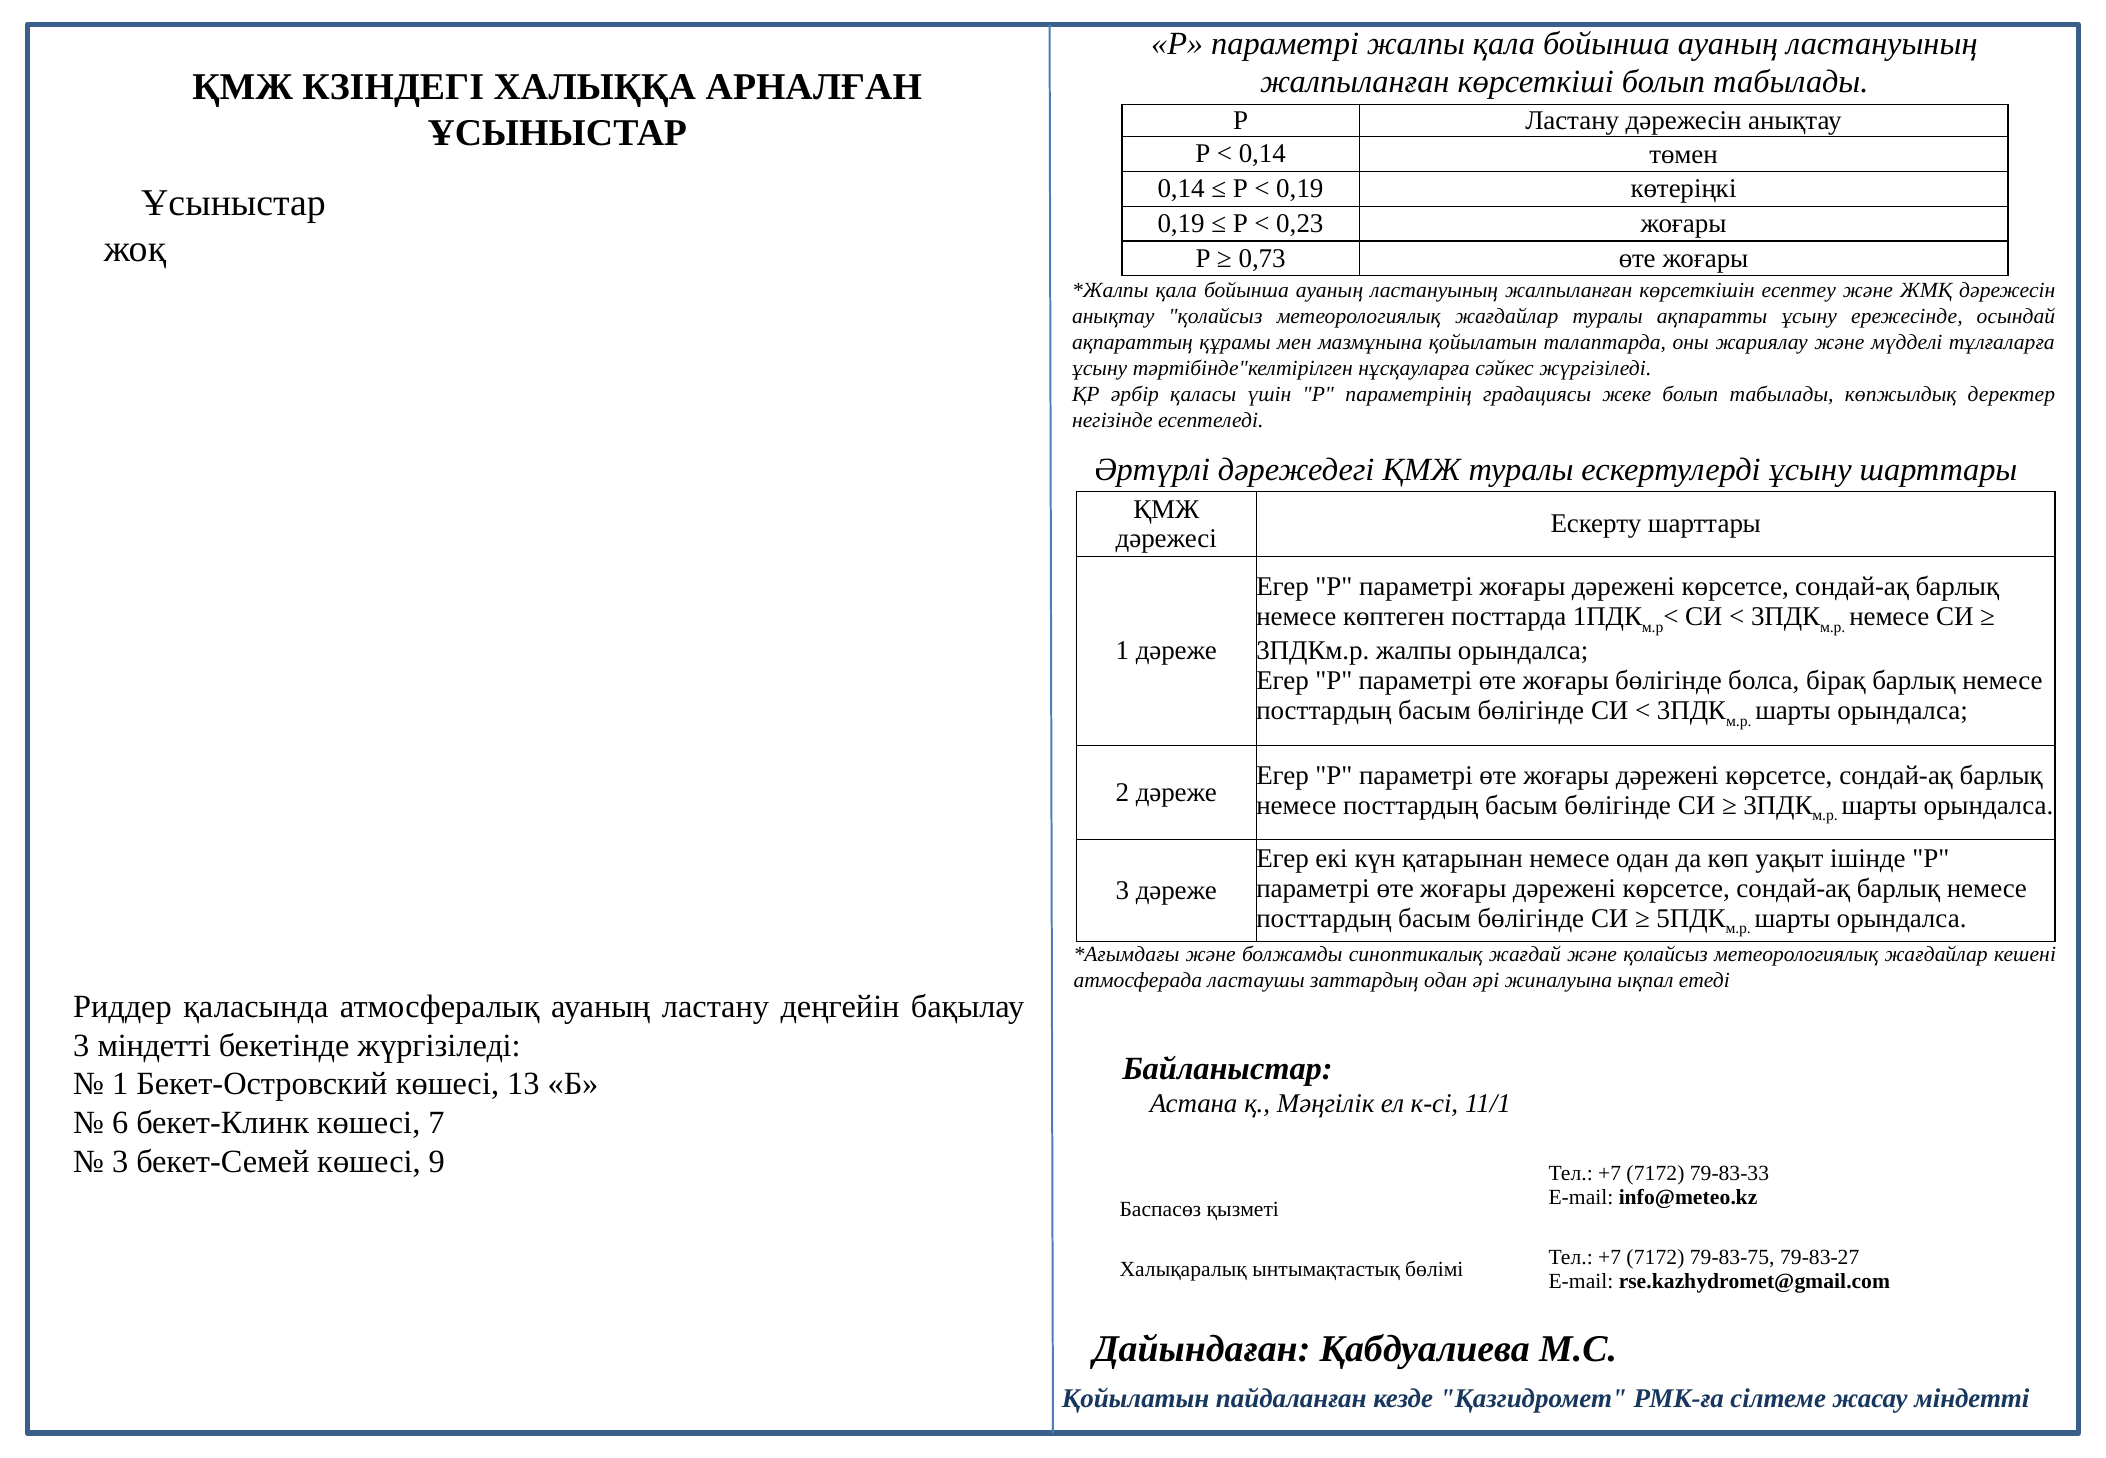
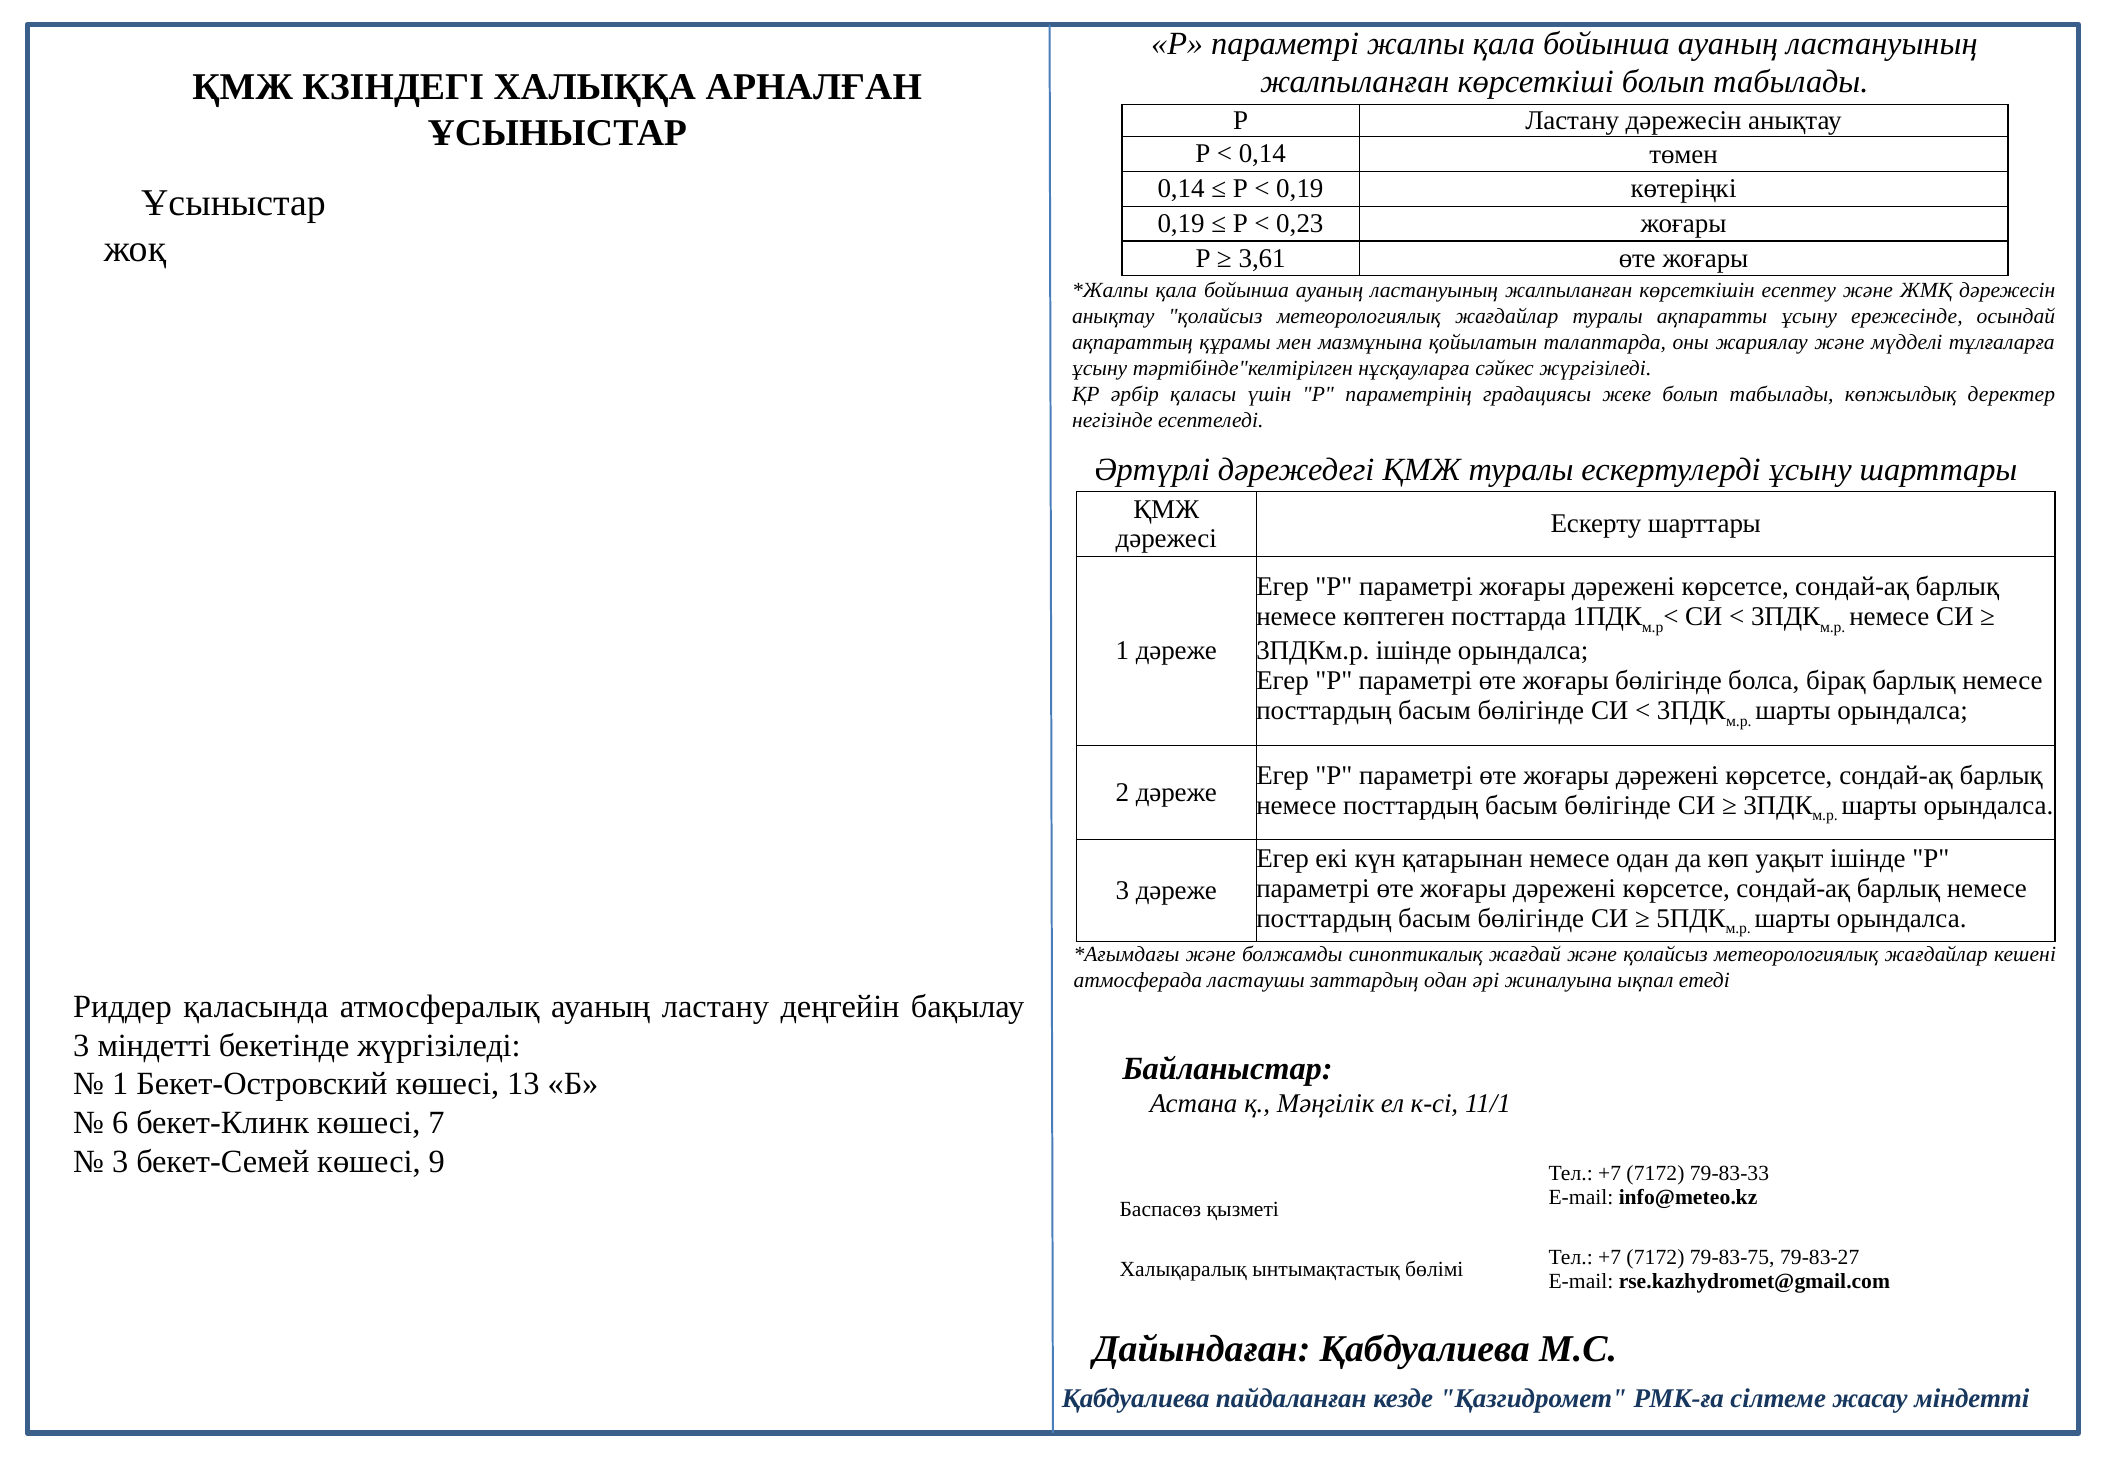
0,73: 0,73 -> 3,61
3ПДКм.р жалпы: жалпы -> ішінде
Қойылатын at (1136, 1399): Қойылатын -> Қабдуалиева
